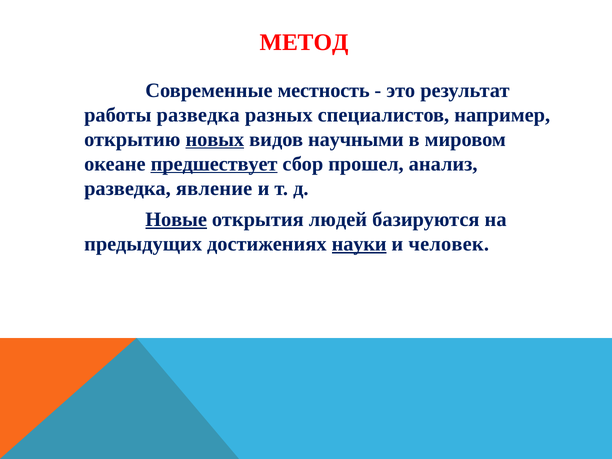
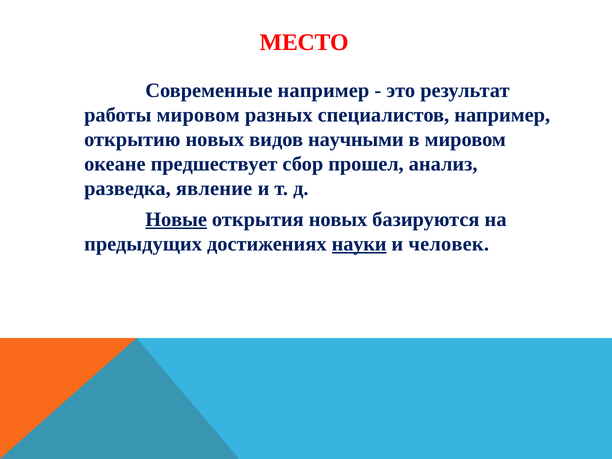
МЕТОД: МЕТОД -> МЕСТО
Современные местность: местность -> например
работы разведка: разведка -> мировом
новых at (215, 139) underline: present -> none
предшествует underline: present -> none
открытия людей: людей -> новых
